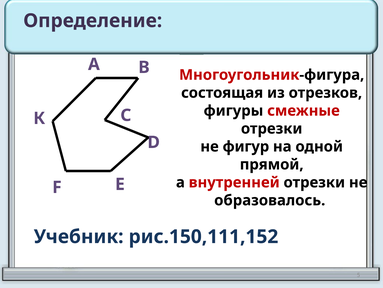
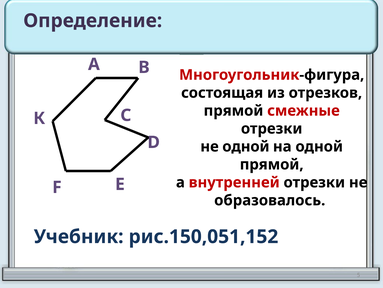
фигуры at (233, 110): фигуры -> прямой
не фигур: фигур -> одной
рис.150,111,152: рис.150,111,152 -> рис.150,051,152
